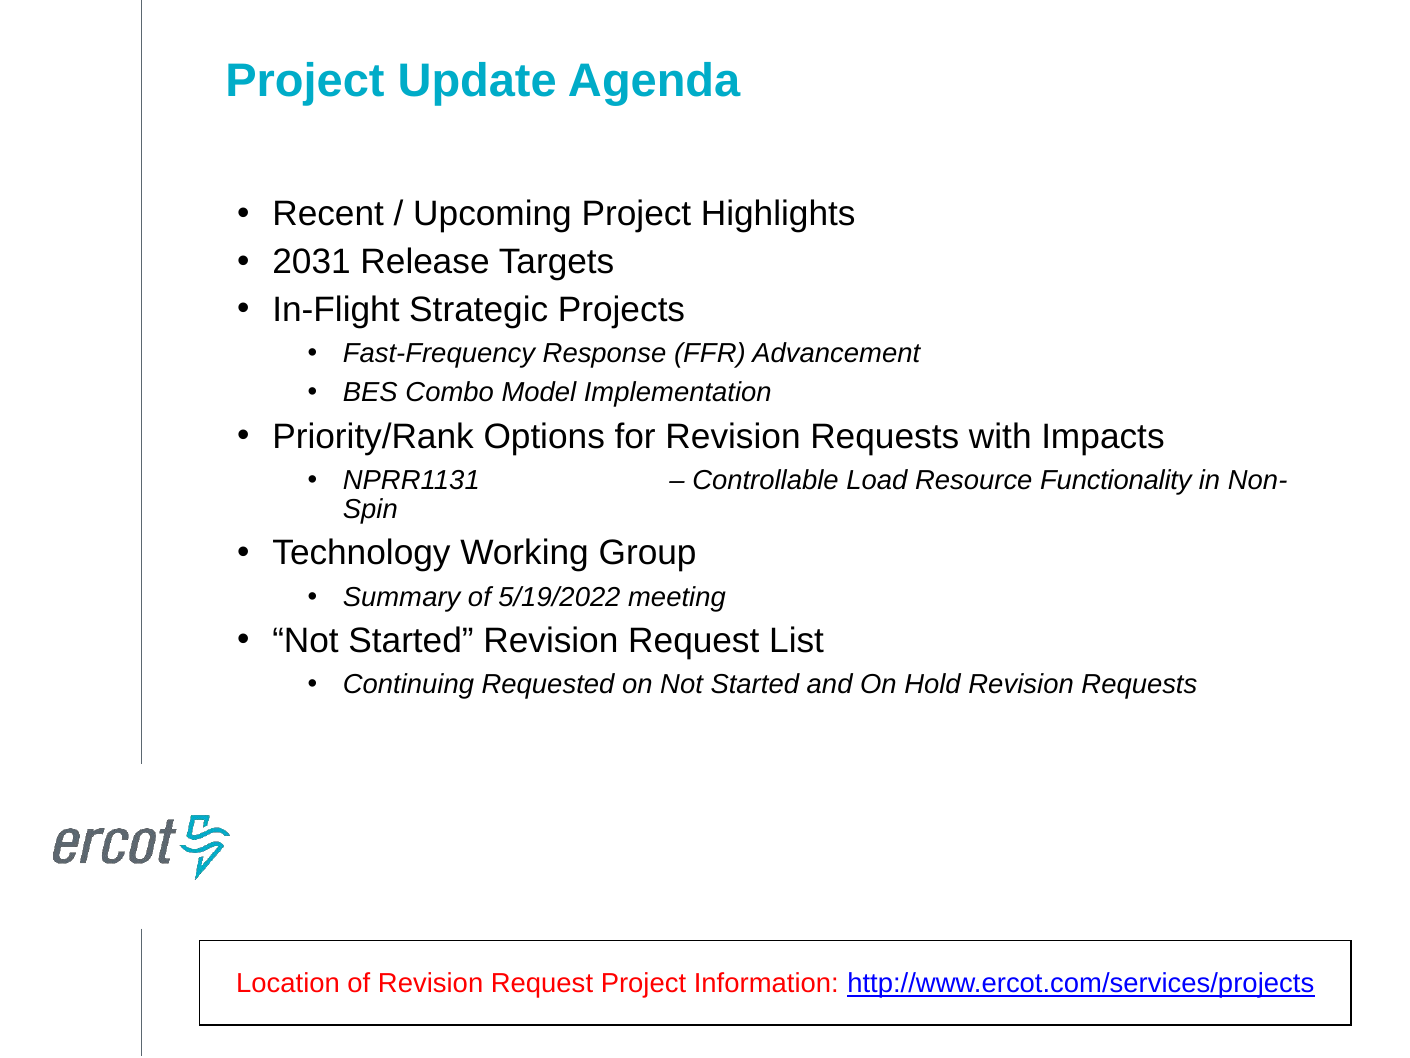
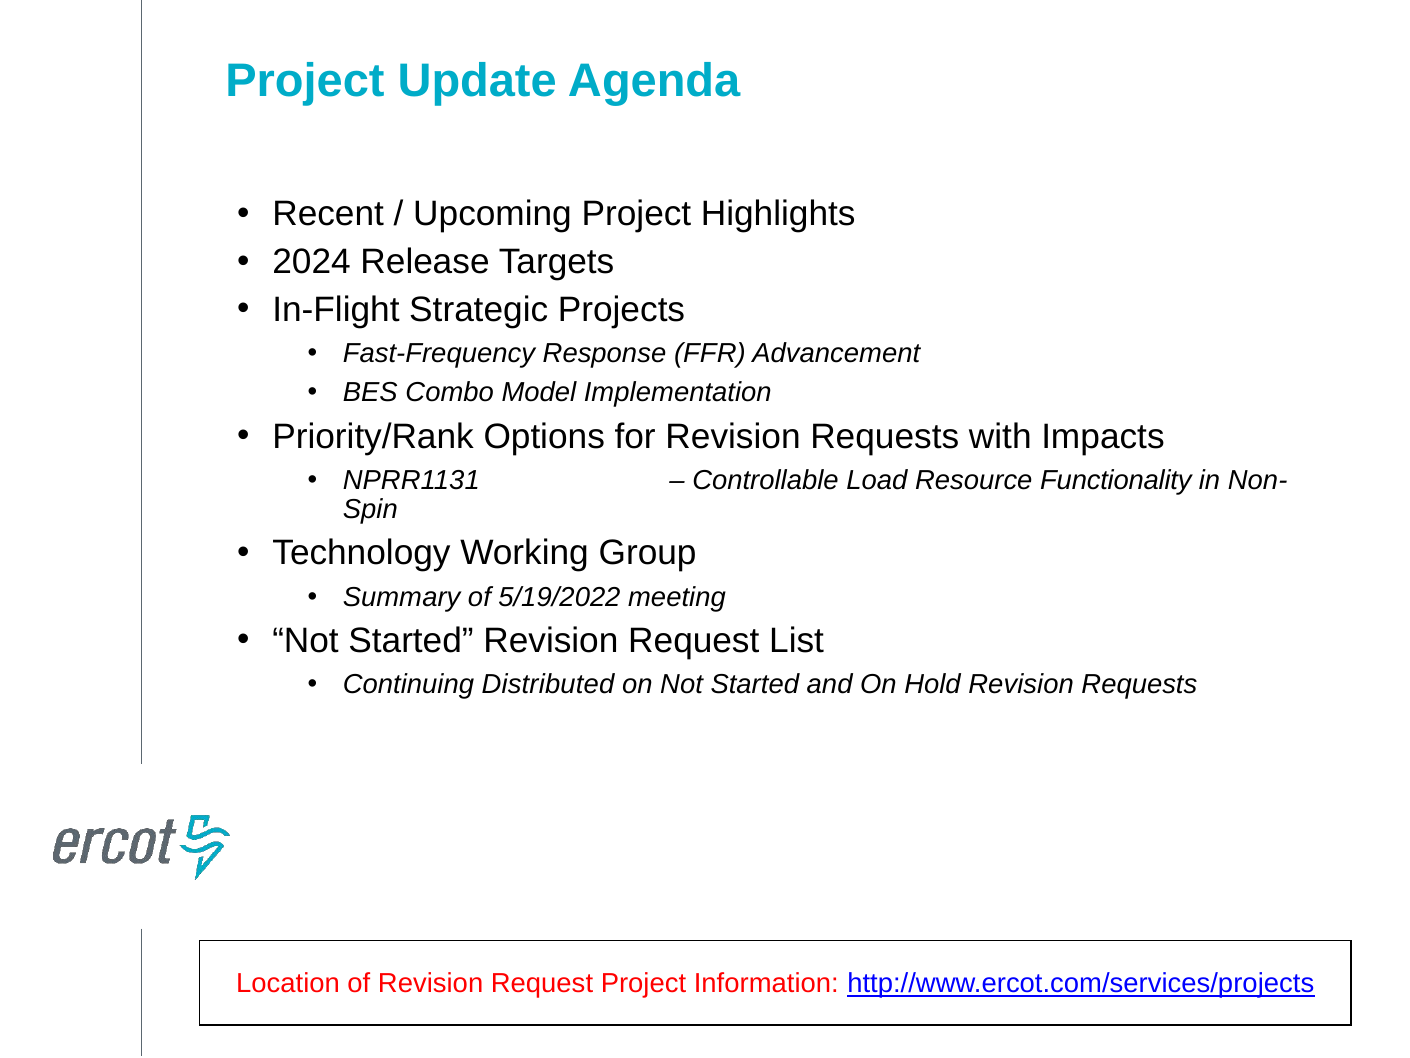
2031: 2031 -> 2024
Requested: Requested -> Distributed
